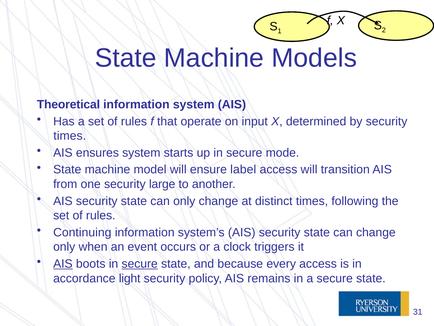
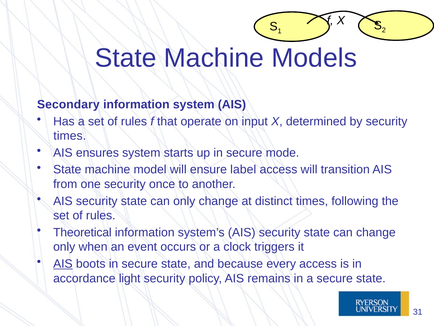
Theoretical: Theoretical -> Secondary
large: large -> once
Continuing: Continuing -> Theoretical
secure at (140, 263) underline: present -> none
